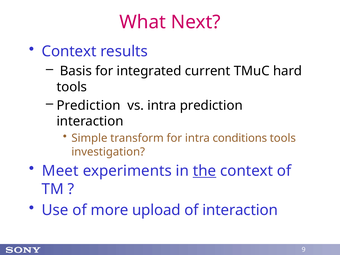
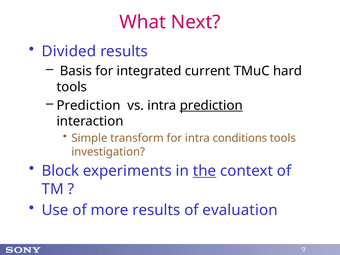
Context at (69, 51): Context -> Divided
prediction at (211, 105) underline: none -> present
Meet: Meet -> Block
more upload: upload -> results
of interaction: interaction -> evaluation
